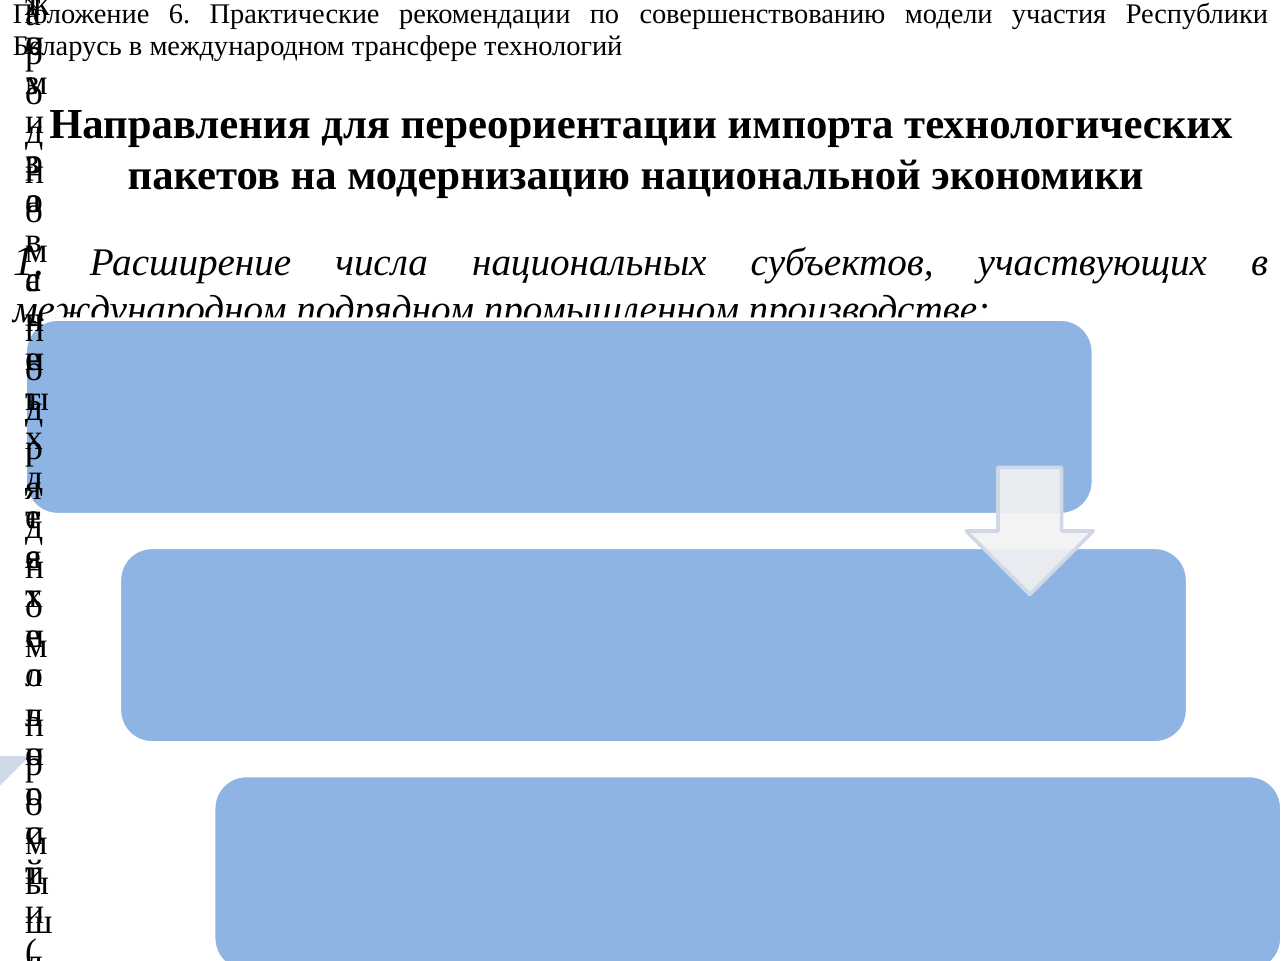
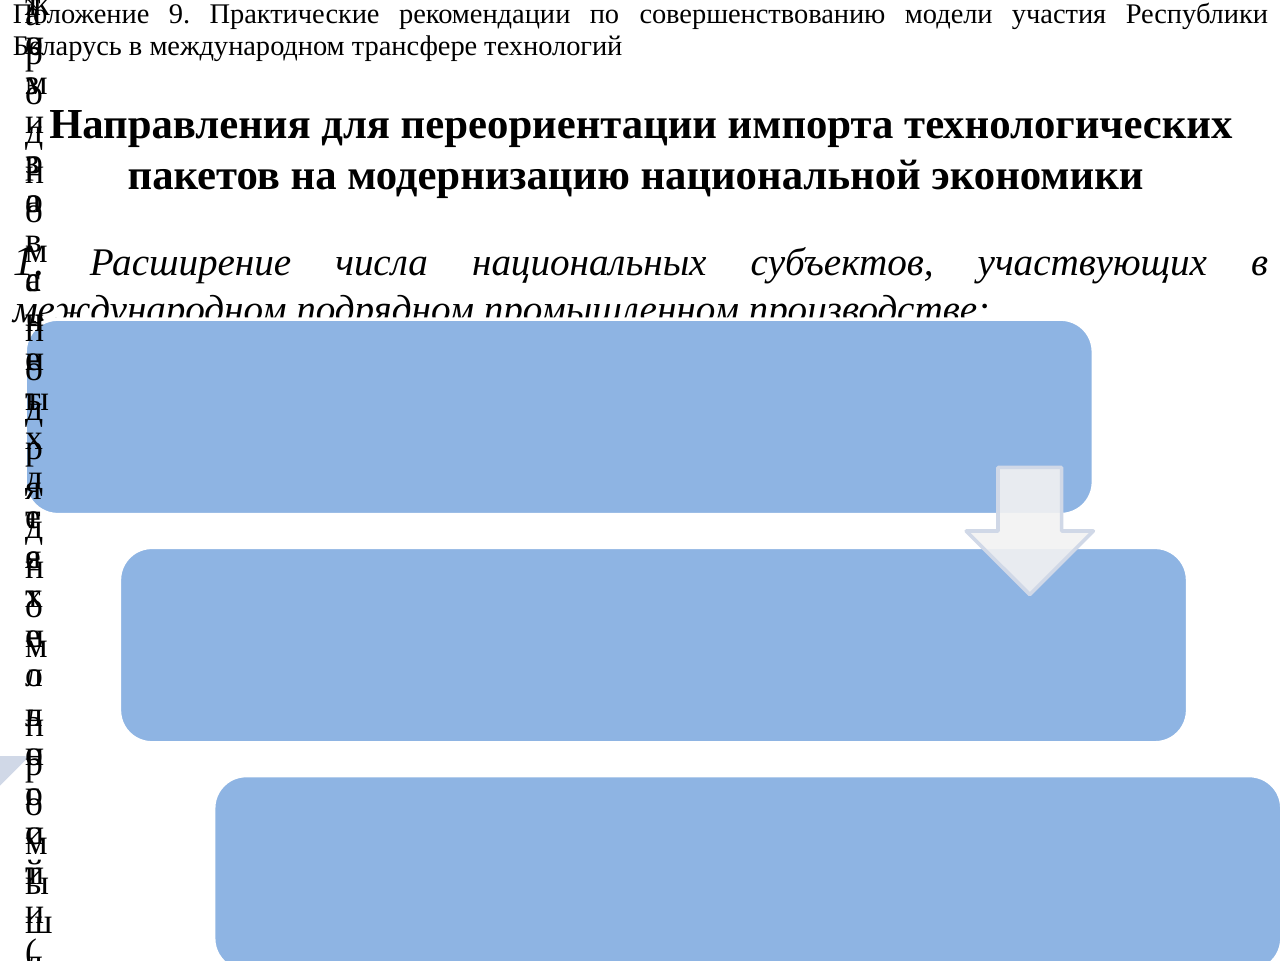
6 at (180, 14): 6 -> 9
